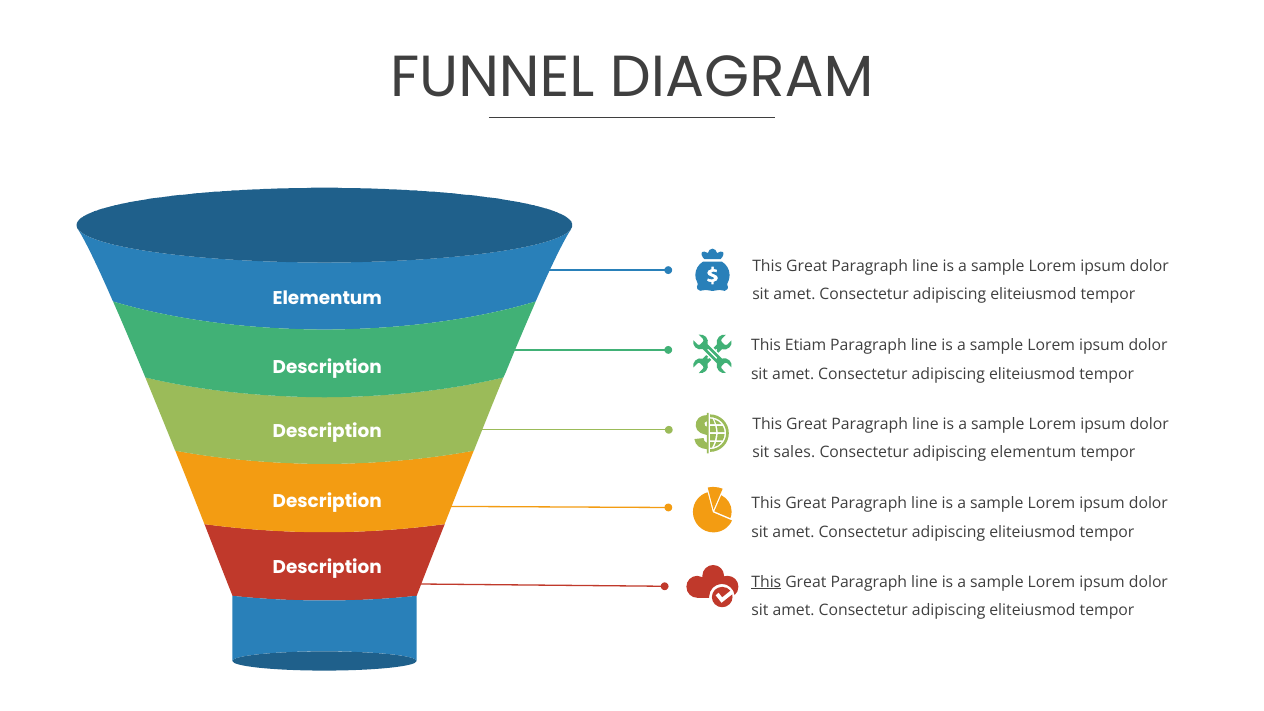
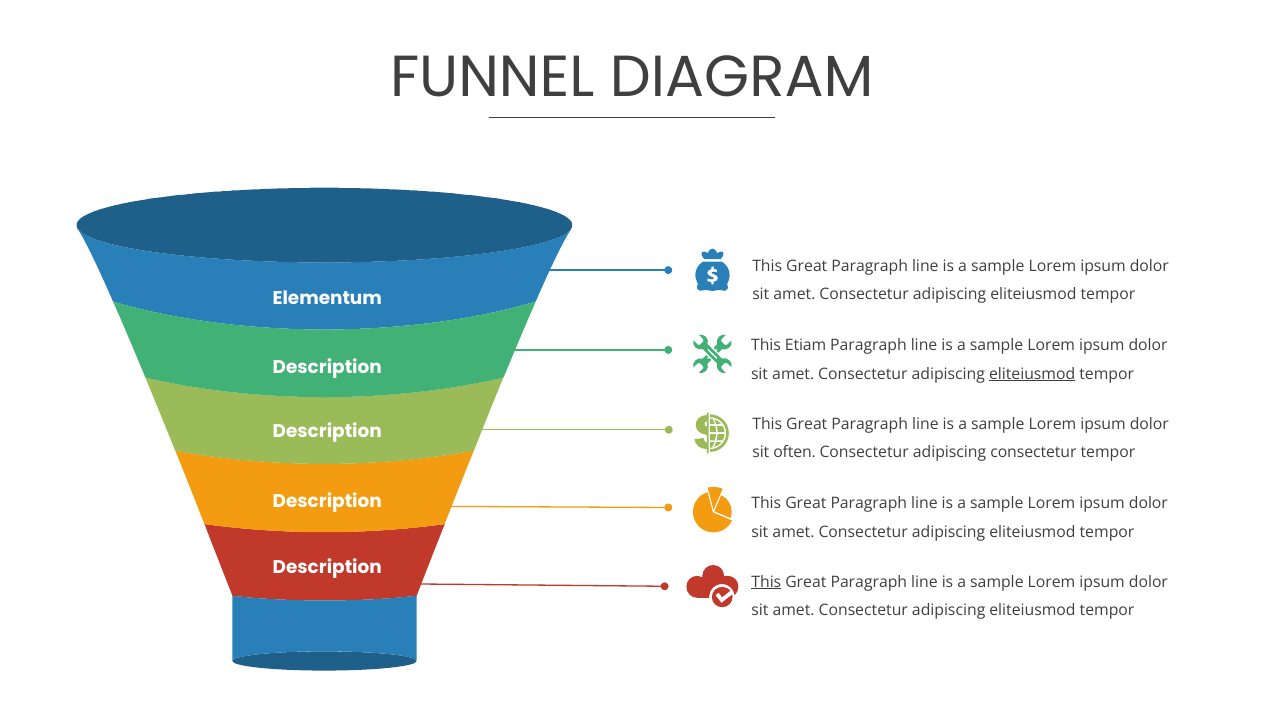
eliteiusmod at (1032, 374) underline: none -> present
sales: sales -> often
adipiscing elementum: elementum -> consectetur
